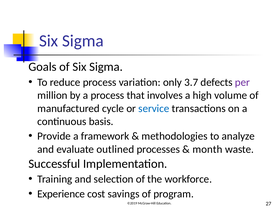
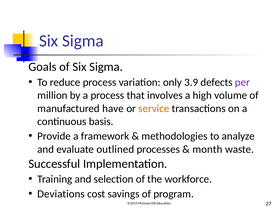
3.7: 3.7 -> 3.9
cycle: cycle -> have
service colour: blue -> orange
Experience: Experience -> Deviations
